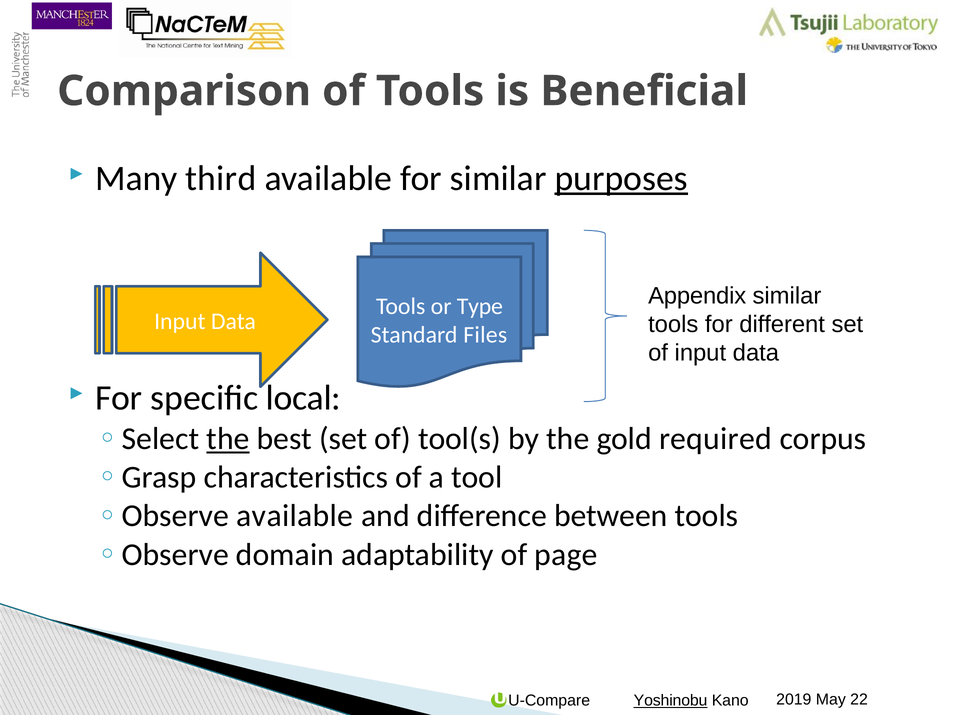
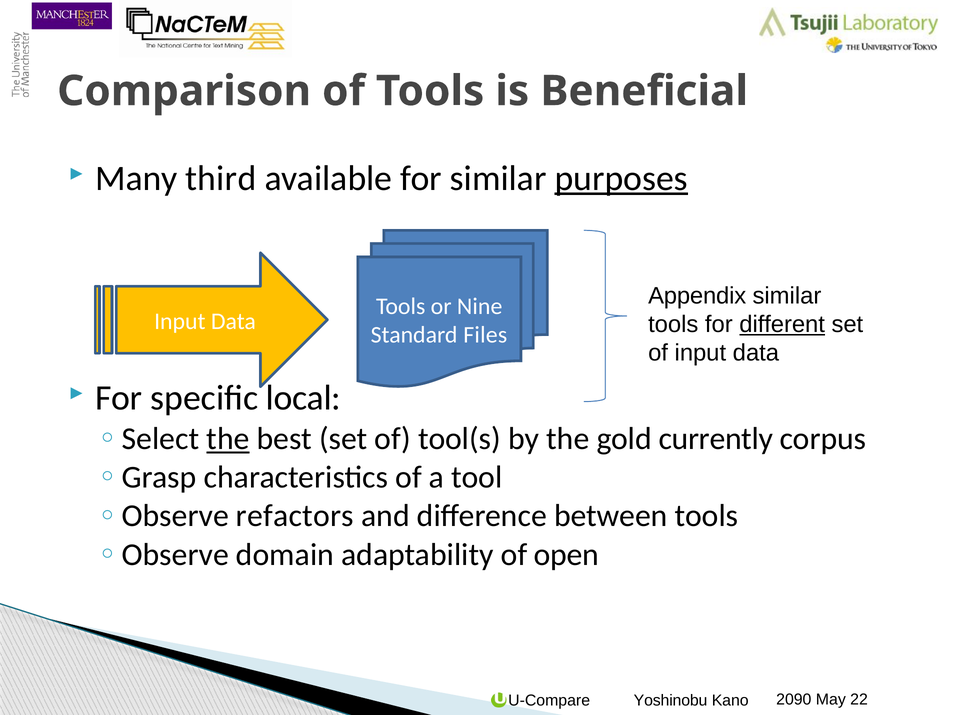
Type: Type -> Nine
different underline: none -> present
required: required -> currently
available at (295, 516): available -> refactors
page: page -> open
2019: 2019 -> 2090
Yoshinobu underline: present -> none
